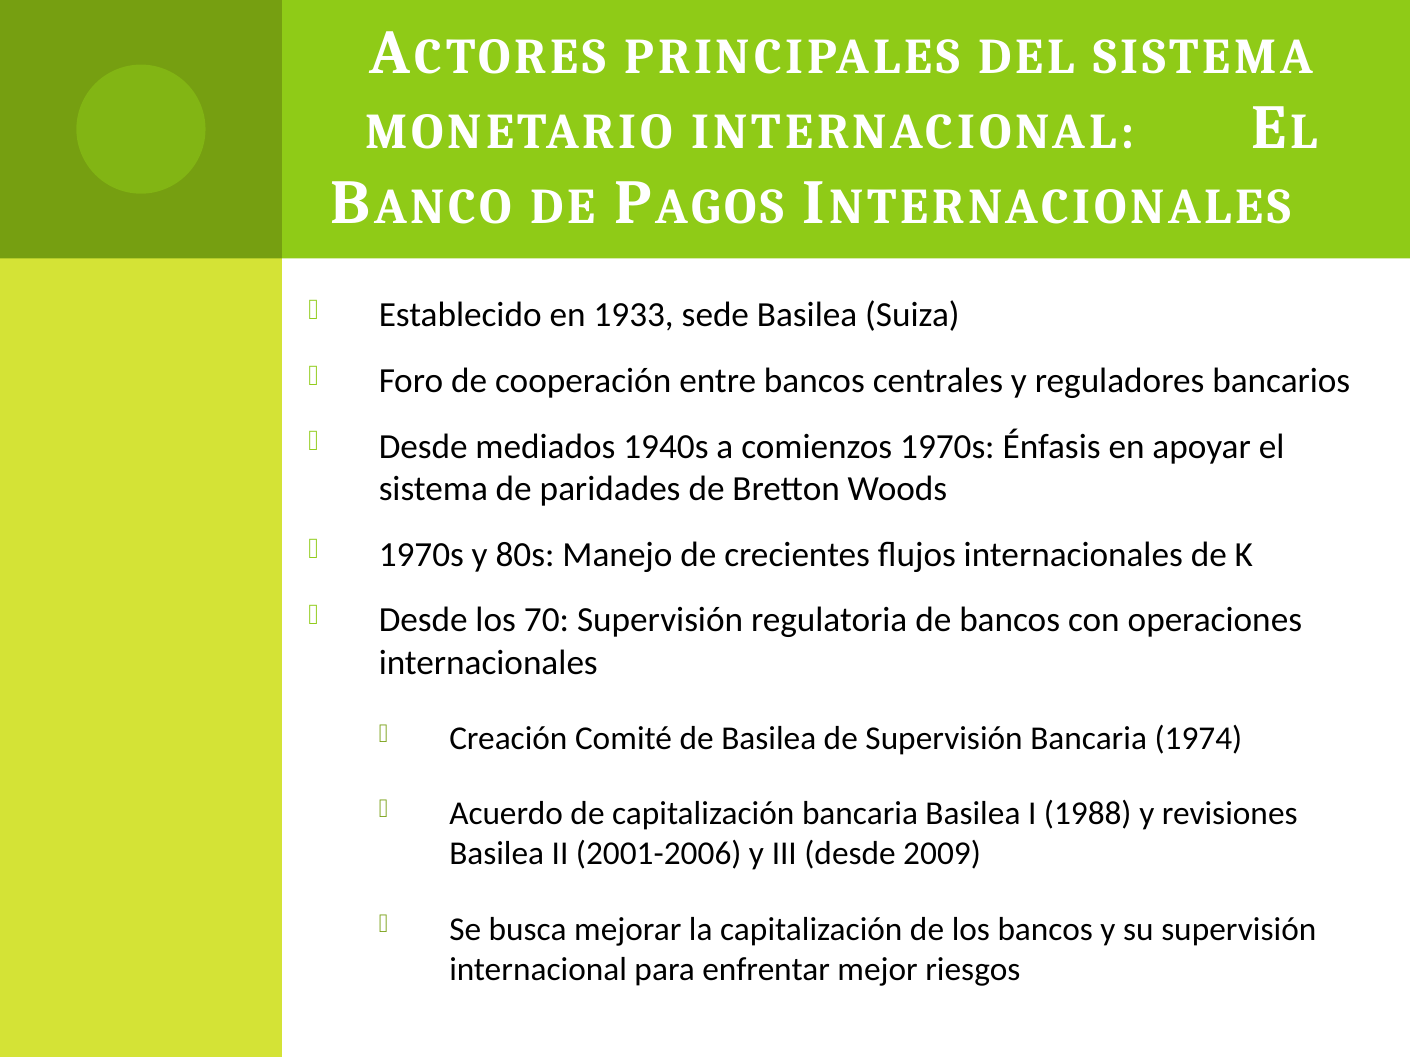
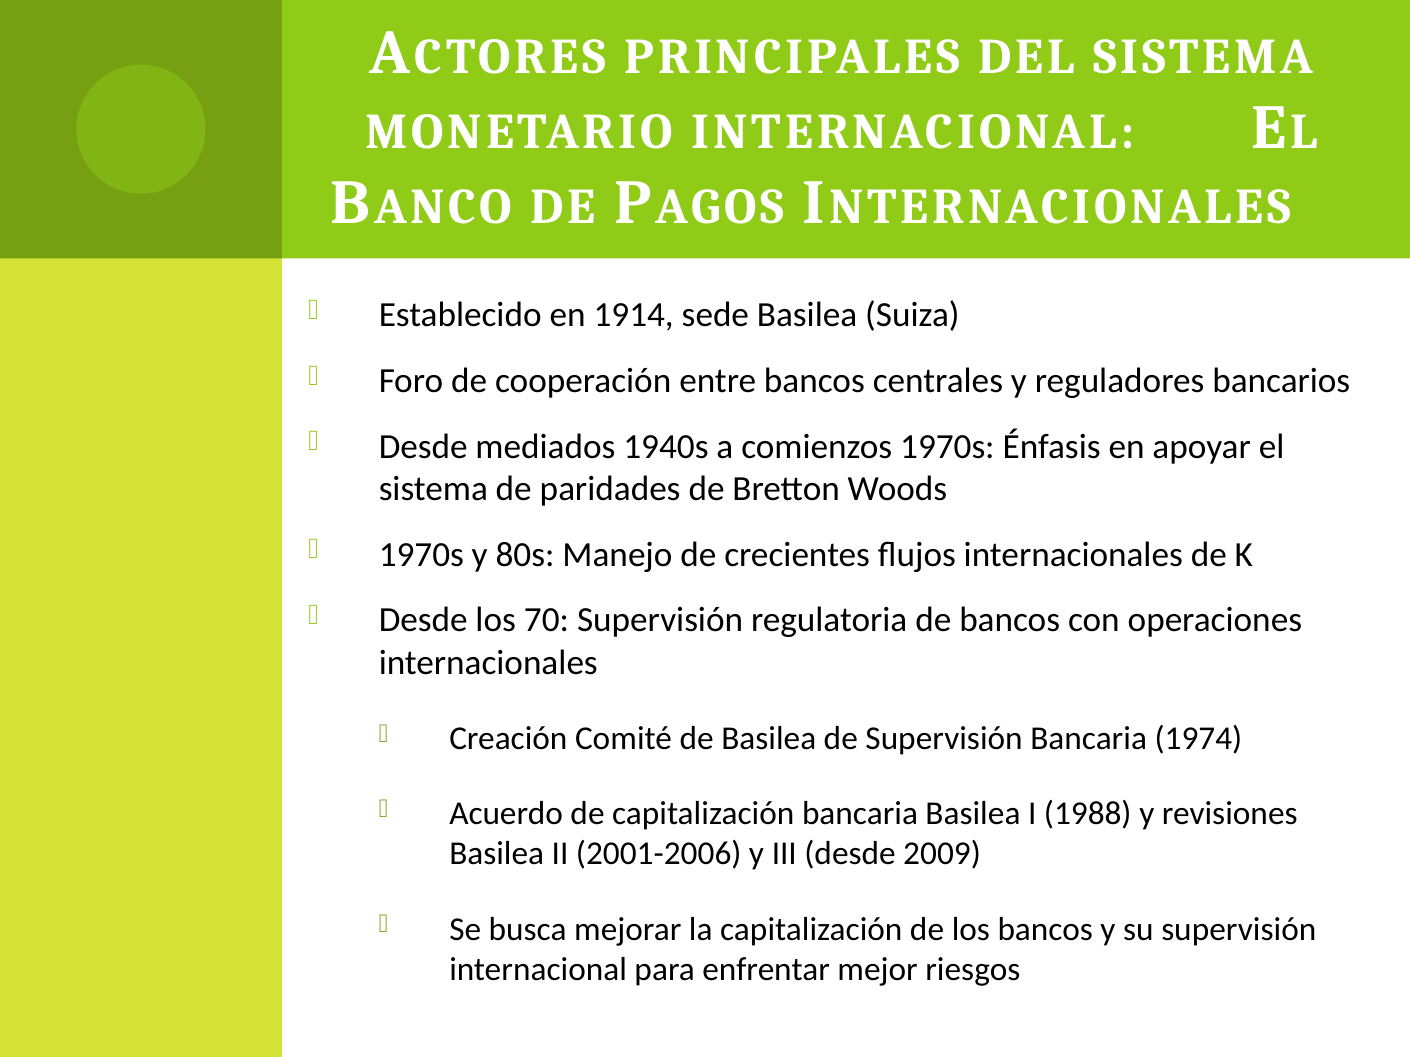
1933: 1933 -> 1914
